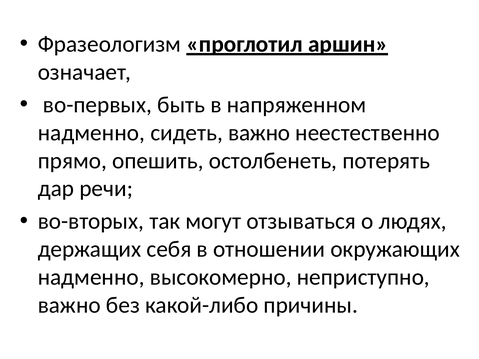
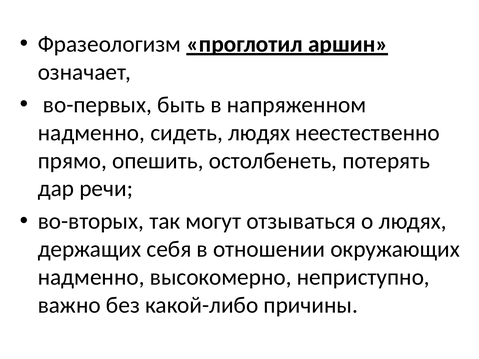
сидеть важно: важно -> людях
